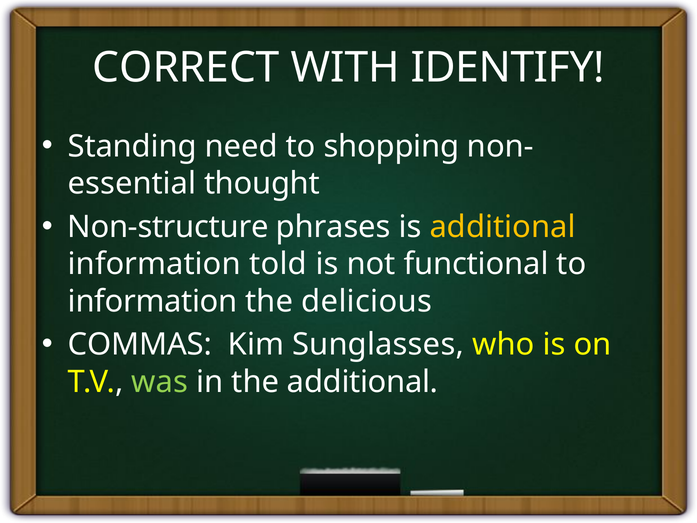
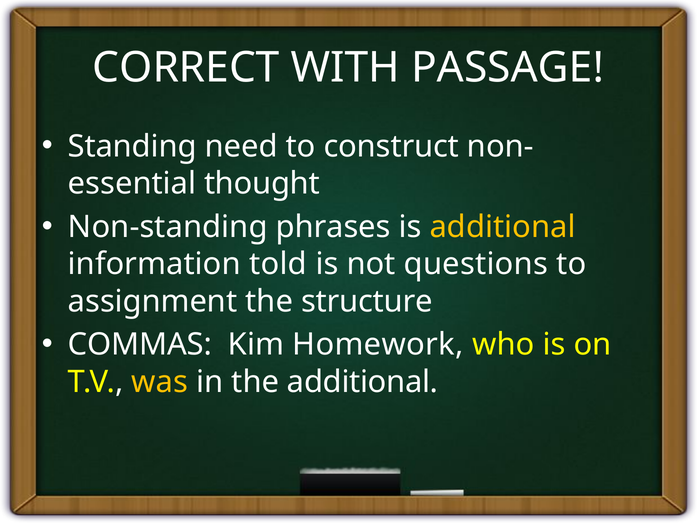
IDENTIFY: IDENTIFY -> PASSAGE
shopping: shopping -> construct
Non-structure: Non-structure -> Non-standing
functional: functional -> questions
information at (153, 301): information -> assignment
delicious: delicious -> structure
Sunglasses: Sunglasses -> Homework
was colour: light green -> yellow
